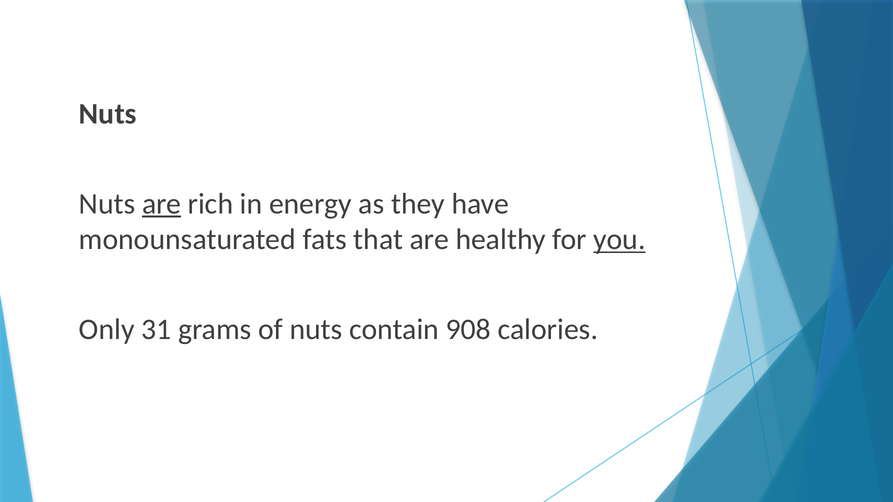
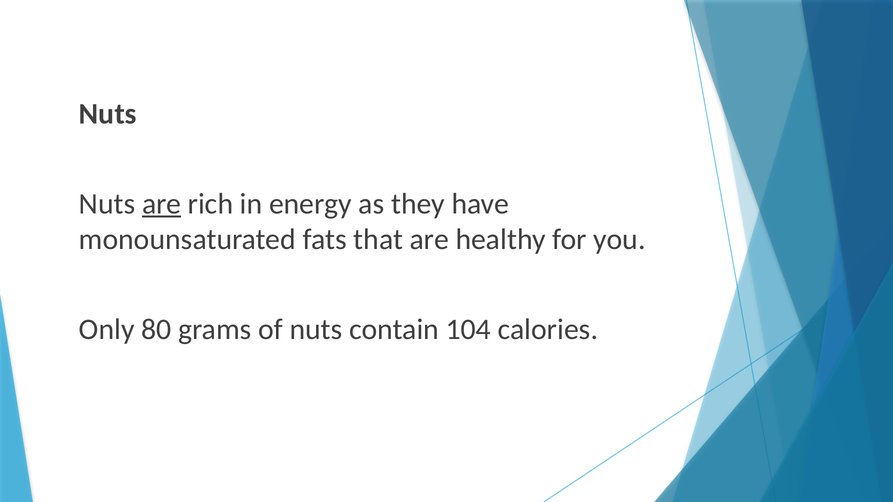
you underline: present -> none
31: 31 -> 80
908: 908 -> 104
